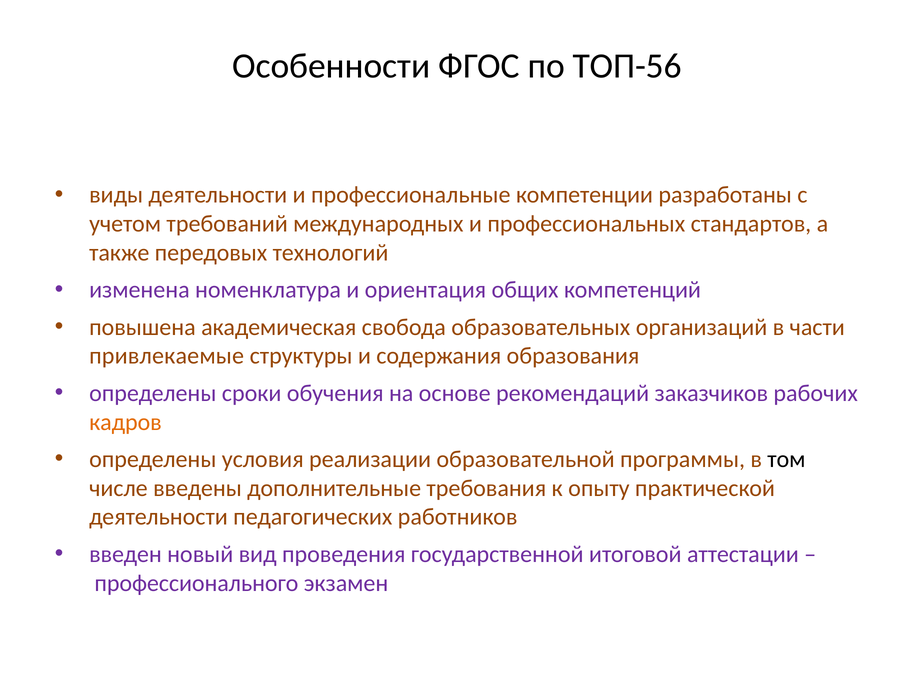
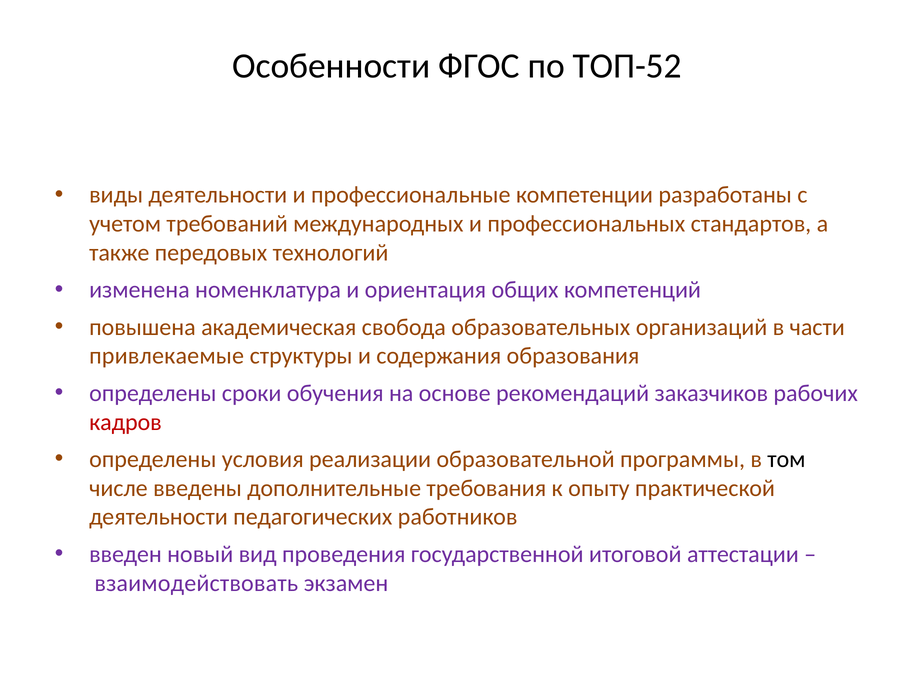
ТОП-56: ТОП-56 -> ТОП-52
кадров colour: orange -> red
профессионального: профессионального -> взаимодействовать
